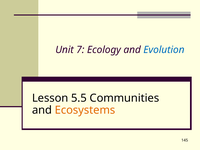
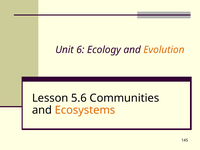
7: 7 -> 6
Evolution colour: blue -> orange
5.5: 5.5 -> 5.6
